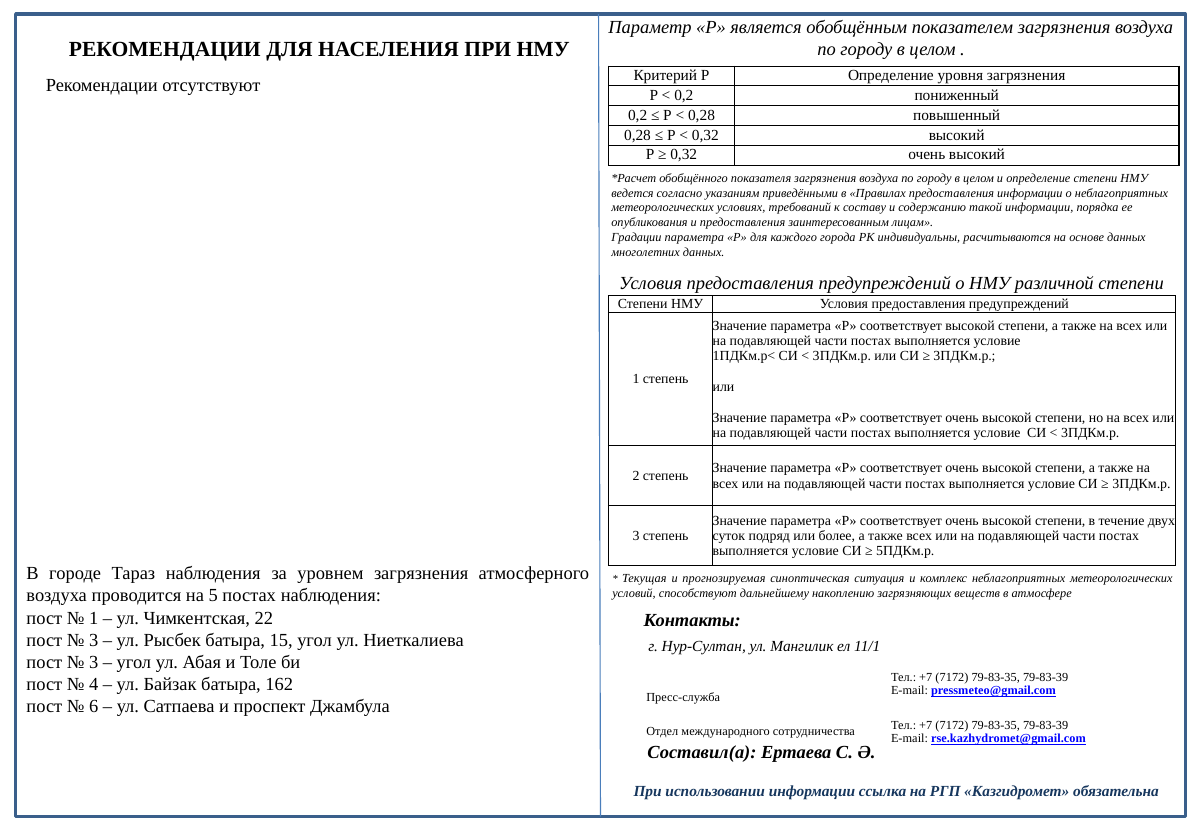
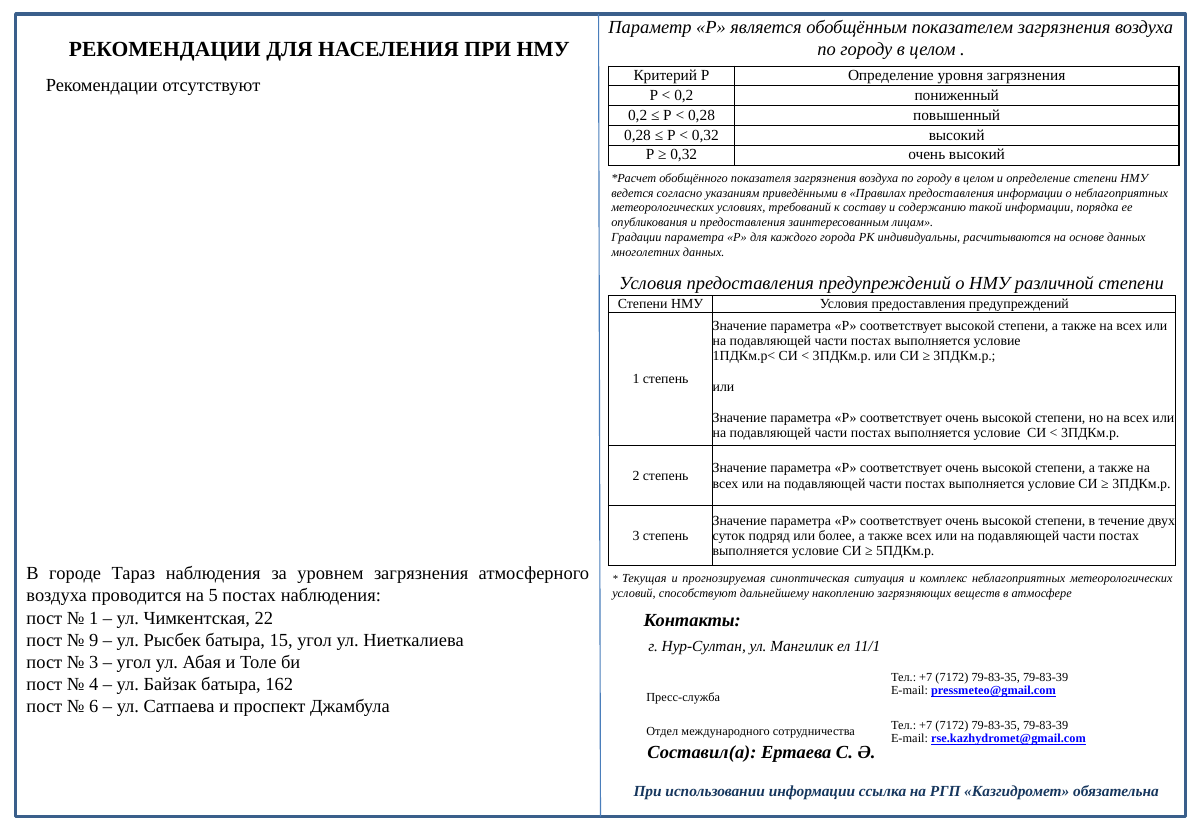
3 at (94, 640): 3 -> 9
